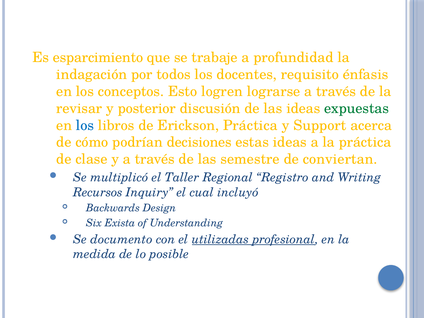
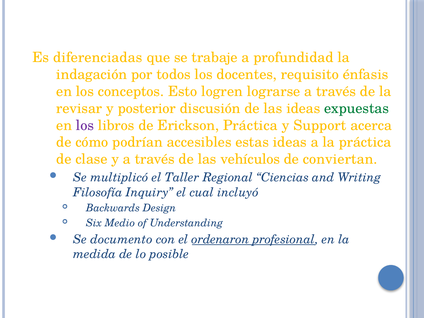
esparcimiento: esparcimiento -> diferenciadas
los at (85, 125) colour: blue -> purple
decisiones: decisiones -> accesibles
semestre: semestre -> vehículos
Registro: Registro -> Ciencias
Recursos: Recursos -> Filosofía
Exista: Exista -> Medio
utilizadas: utilizadas -> ordenaron
